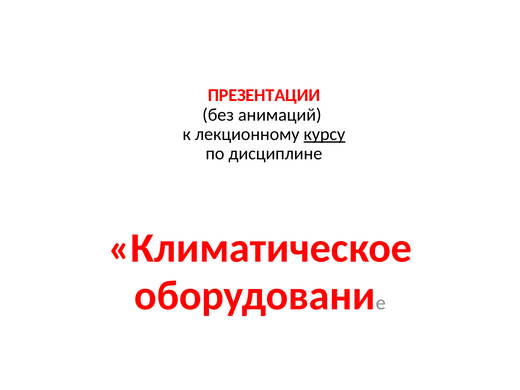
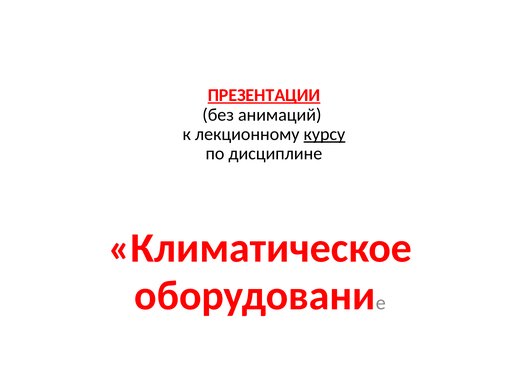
ПРЕЗЕНТАЦИИ underline: none -> present
